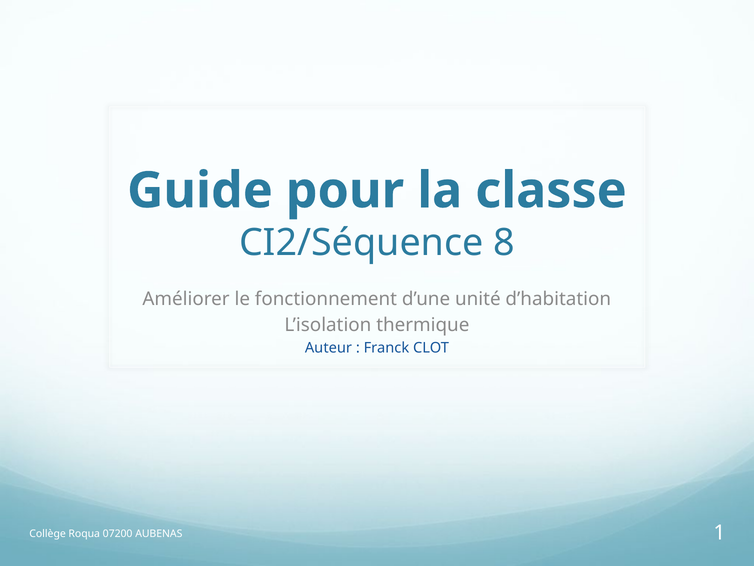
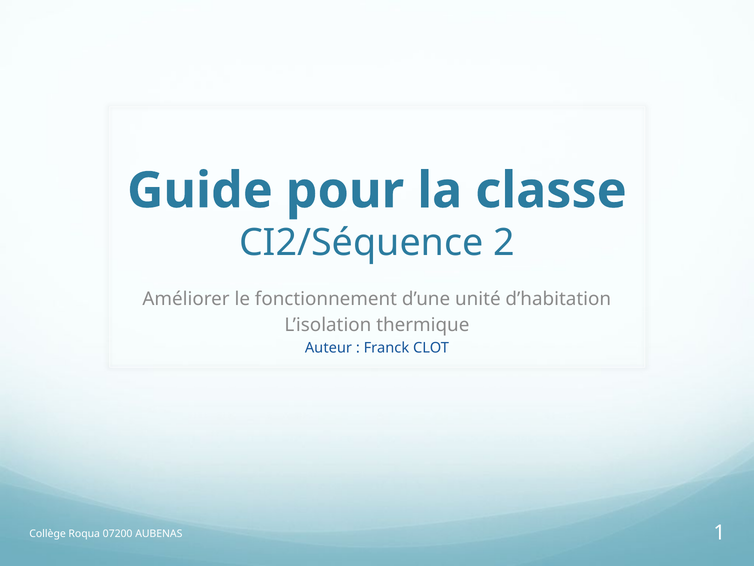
8: 8 -> 2
